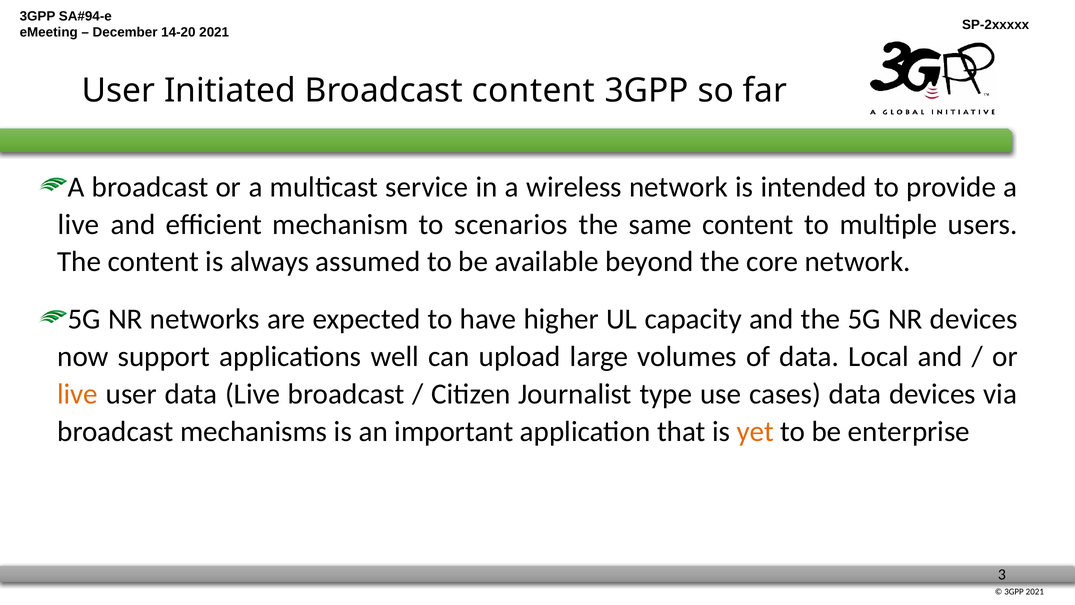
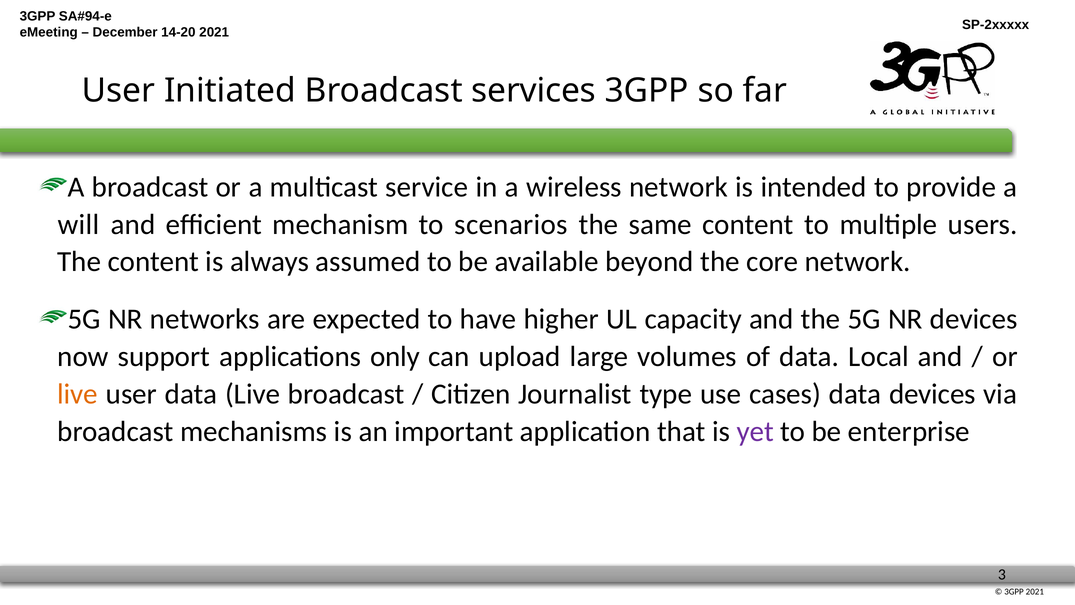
Broadcast content: content -> services
live at (79, 224): live -> will
well: well -> only
yet colour: orange -> purple
